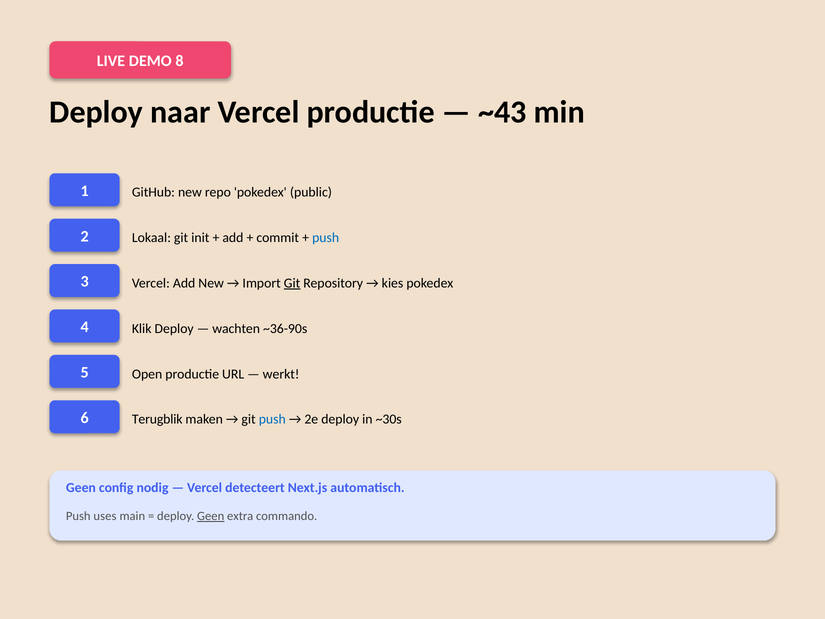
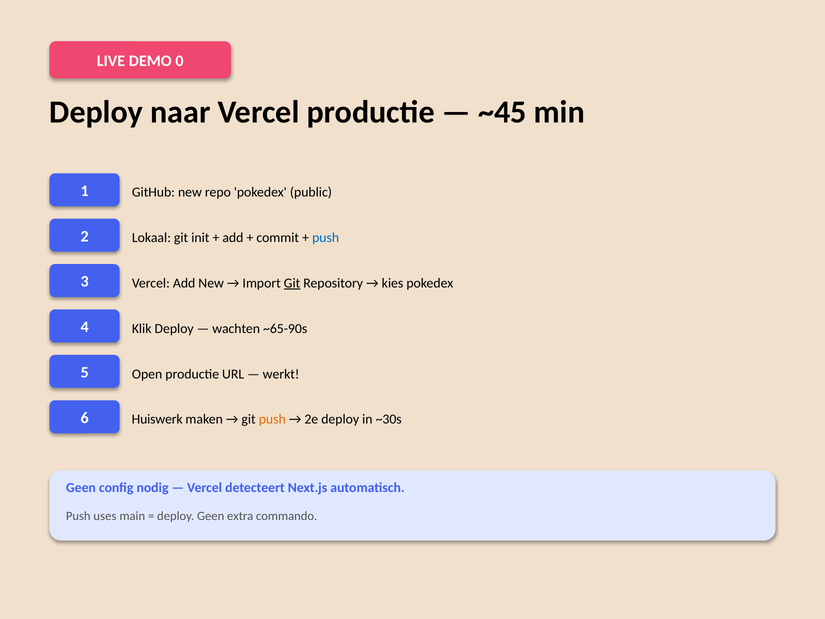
8: 8 -> 0
~43: ~43 -> ~45
~36-90s: ~36-90s -> ~65-90s
Terugblik: Terugblik -> Huiswerk
push at (272, 419) colour: blue -> orange
Geen at (211, 516) underline: present -> none
